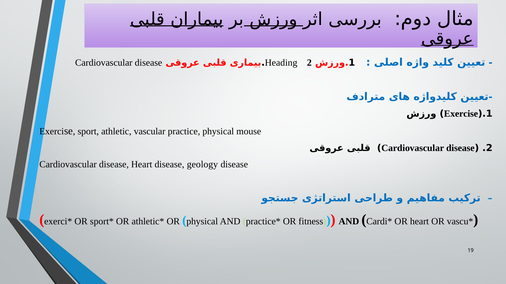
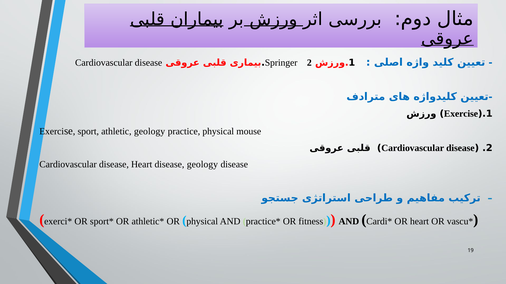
Heading: Heading -> Springer
athletic vascular: vascular -> geology
